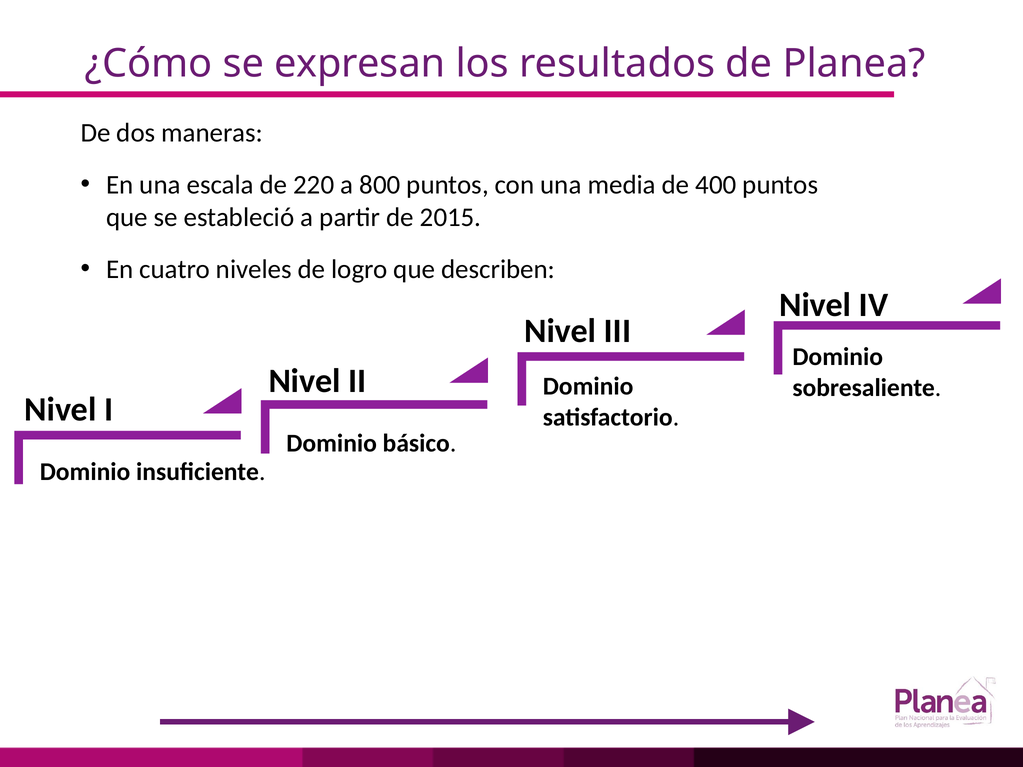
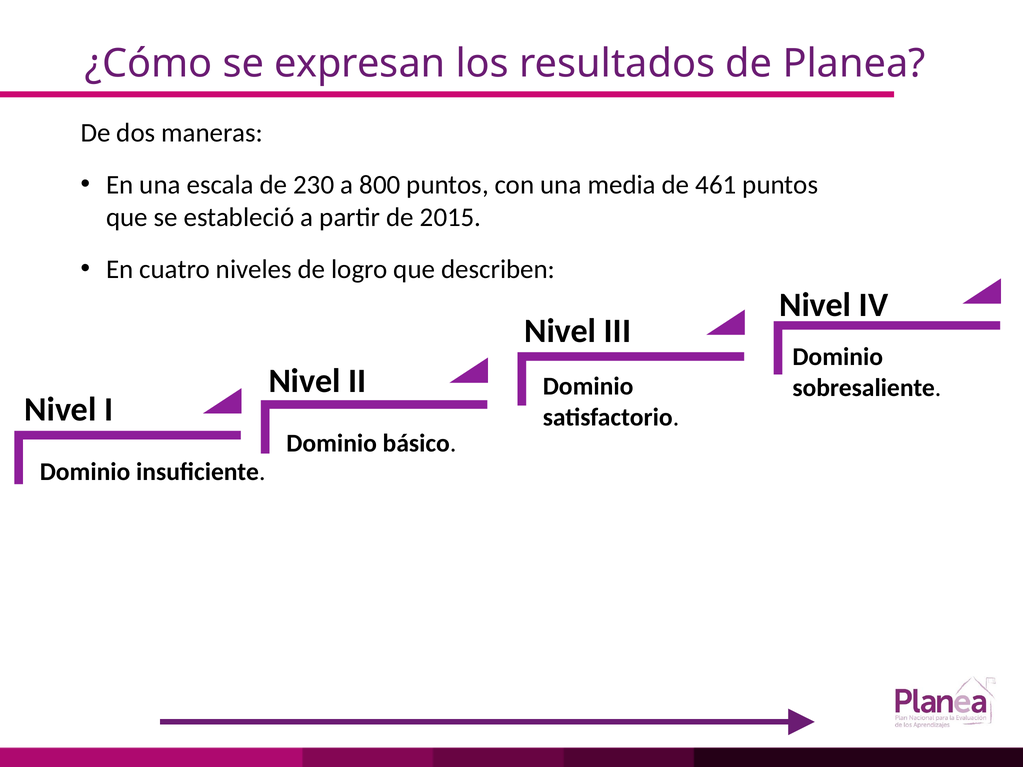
220: 220 -> 230
400: 400 -> 461
